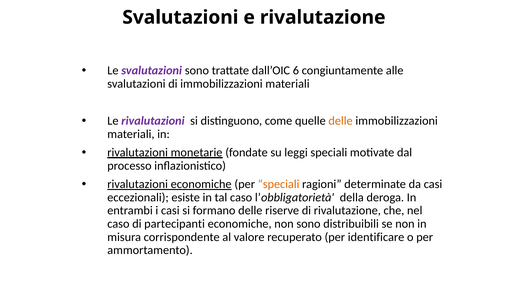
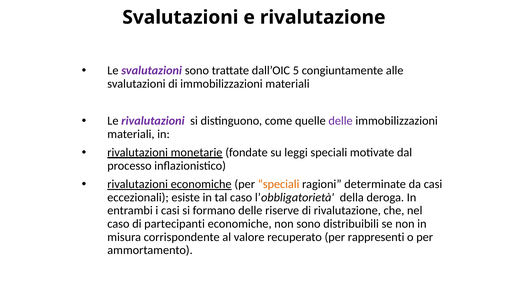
6: 6 -> 5
delle at (341, 121) colour: orange -> purple
identificare: identificare -> rappresenti
